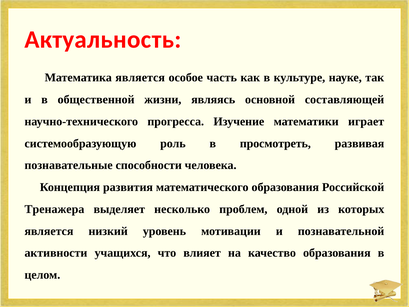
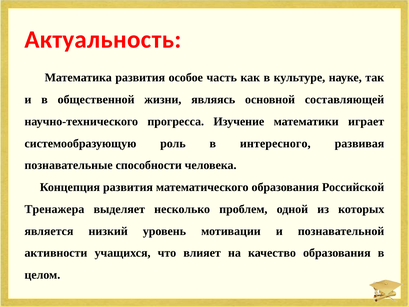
Математика является: является -> развития
просмотреть: просмотреть -> интересного
